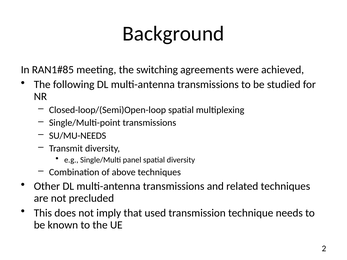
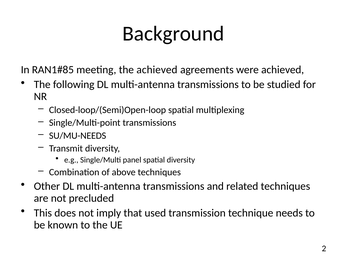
the switching: switching -> achieved
